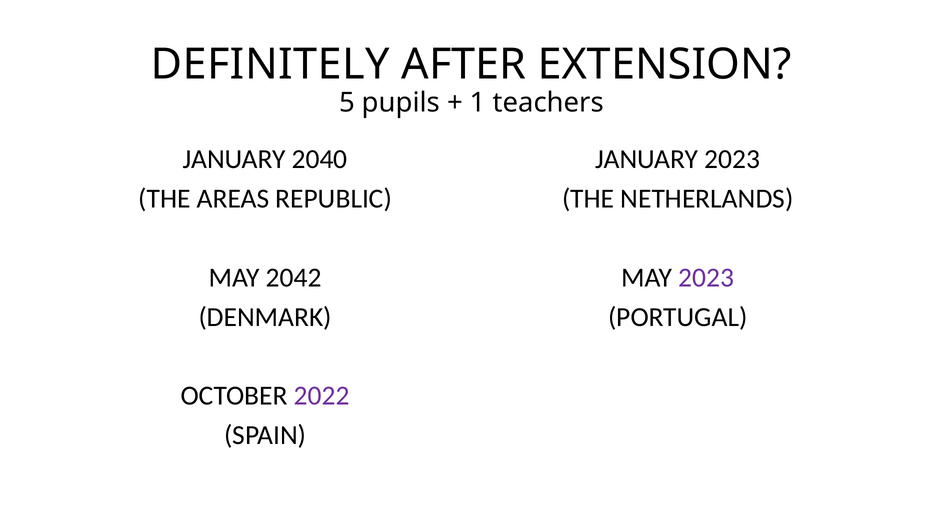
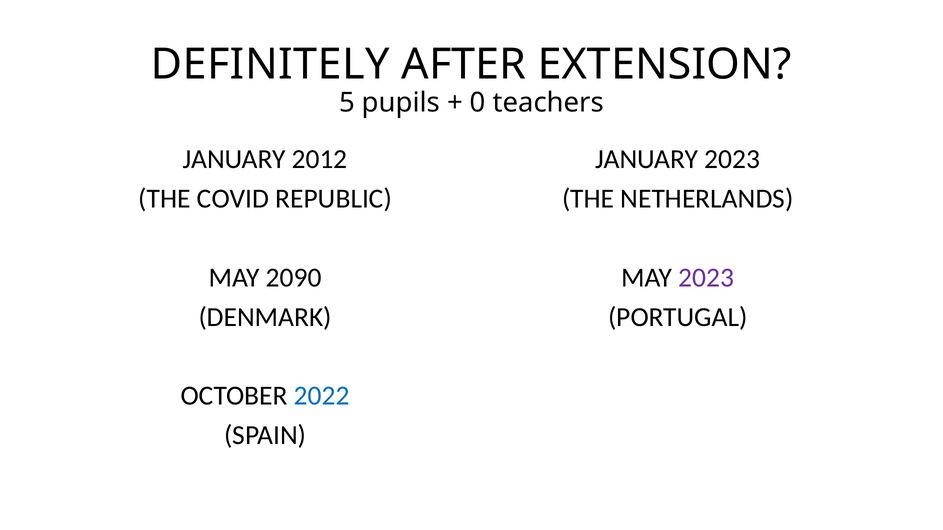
1: 1 -> 0
2040: 2040 -> 2012
AREAS: AREAS -> COVID
2042: 2042 -> 2090
2022 colour: purple -> blue
